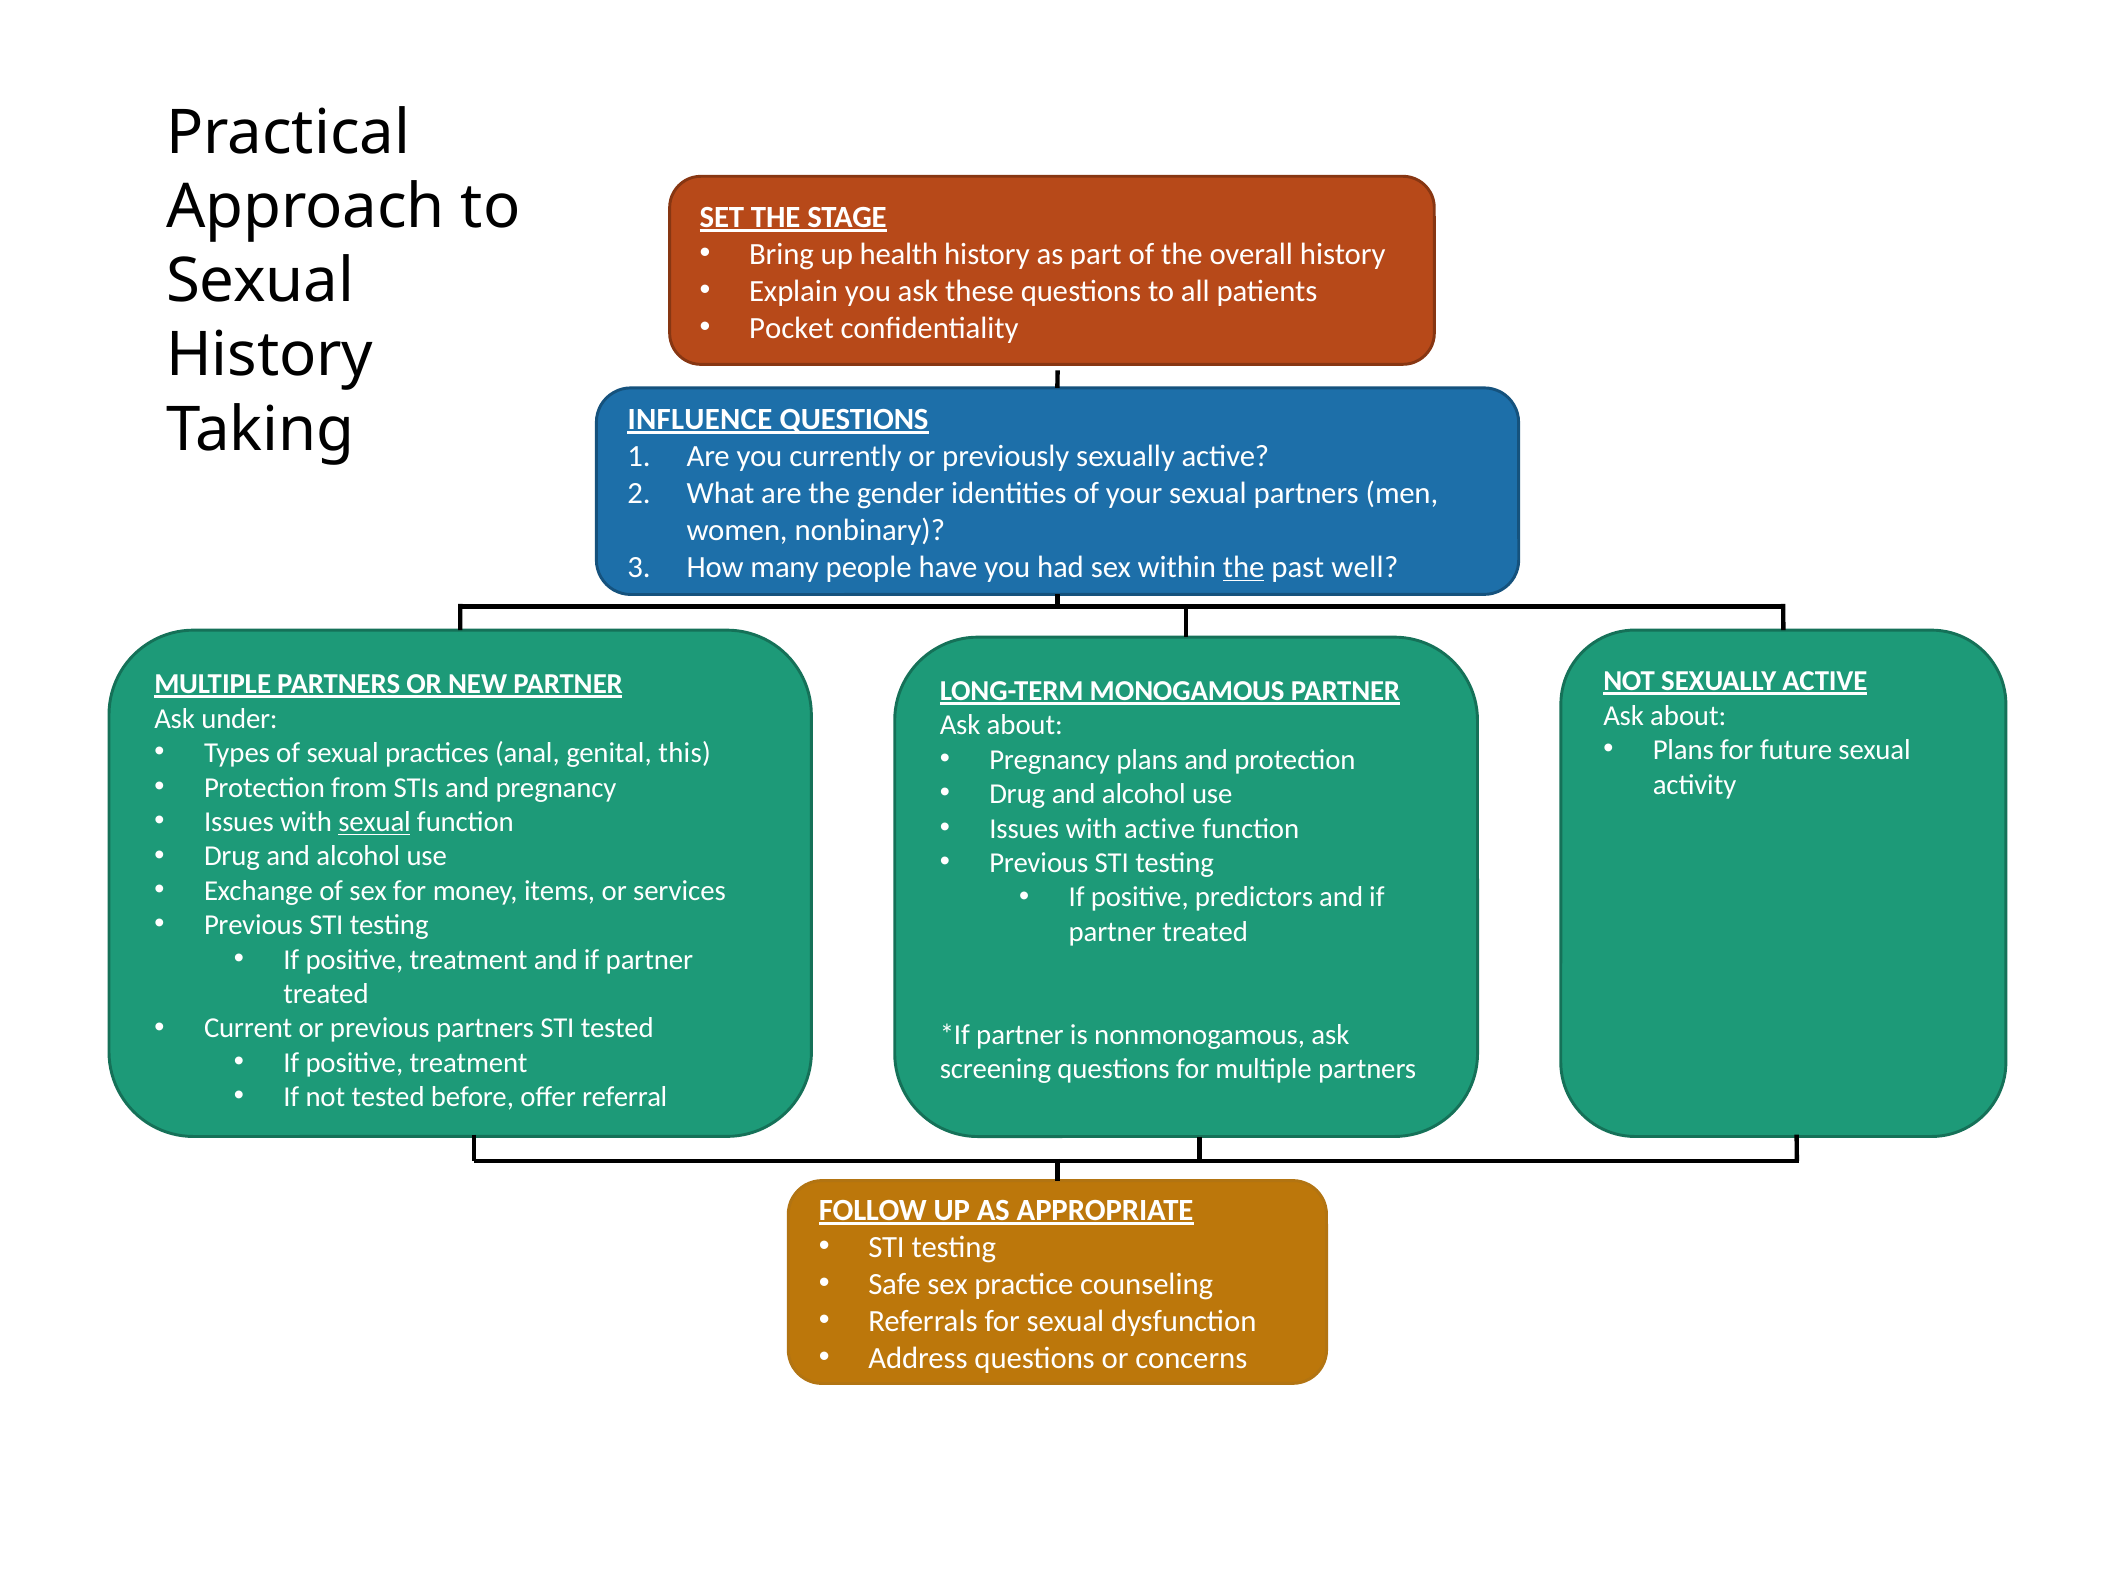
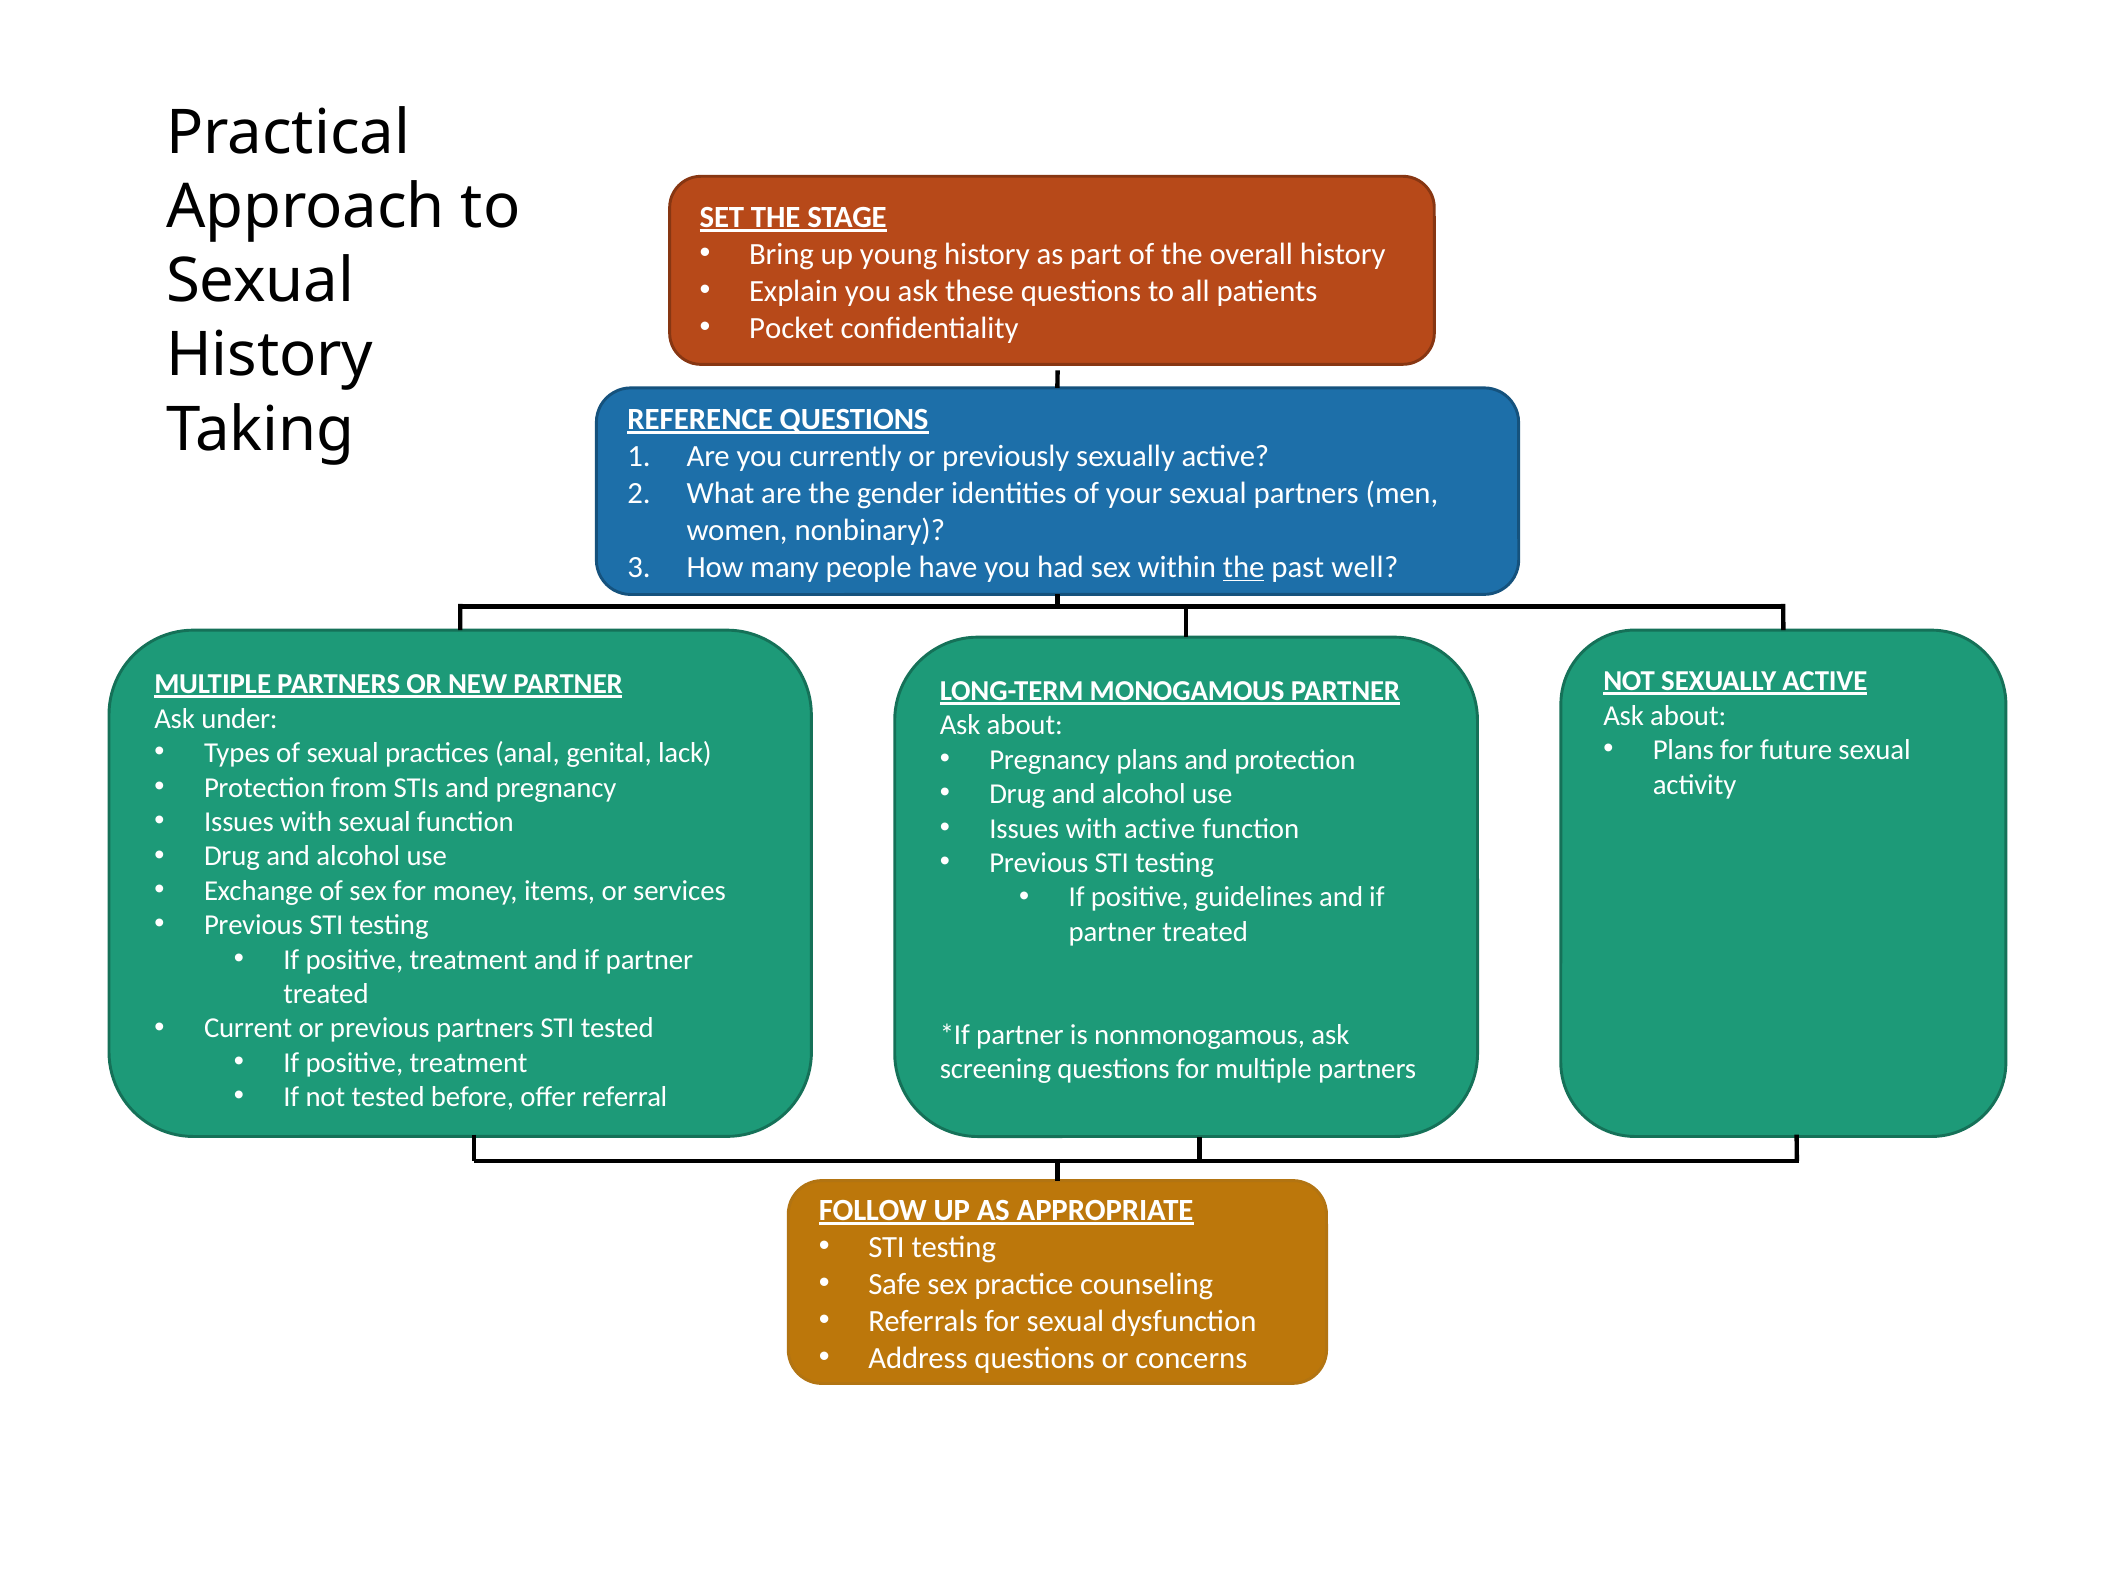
health: health -> young
INFLUENCE: INFLUENCE -> REFERENCE
this: this -> lack
sexual at (375, 822) underline: present -> none
predictors: predictors -> guidelines
